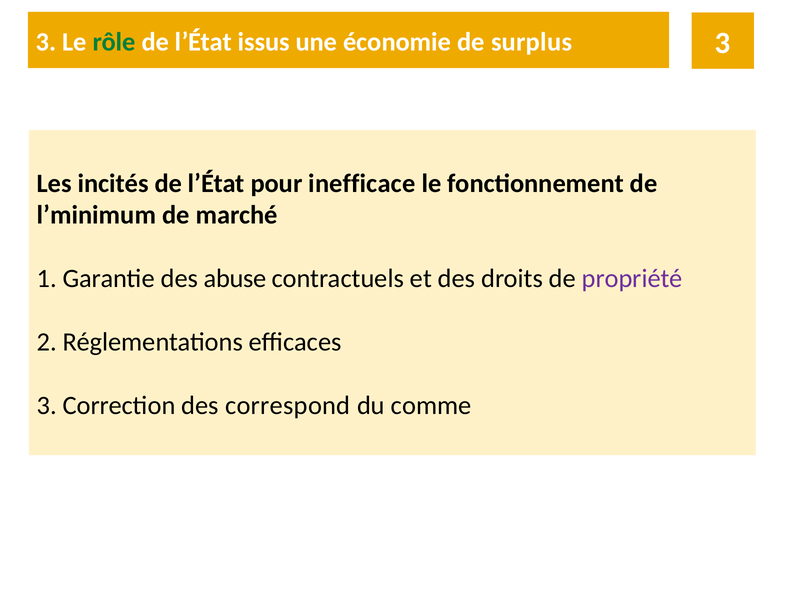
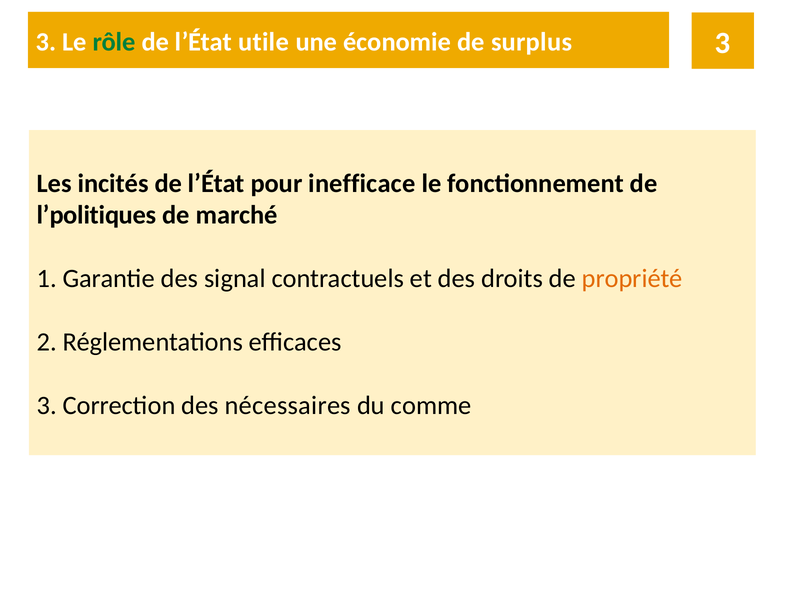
issus: issus -> utile
l’minimum: l’minimum -> l’politiques
abuse: abuse -> signal
propriété colour: purple -> orange
correspond: correspond -> nécessaires
